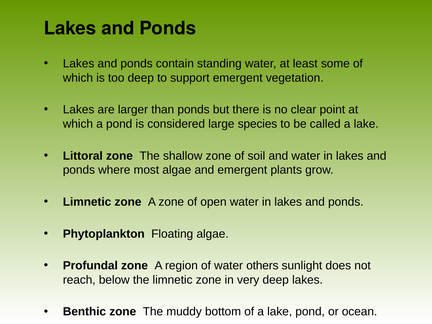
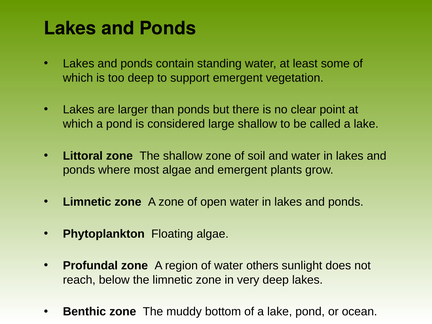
large species: species -> shallow
